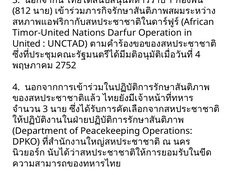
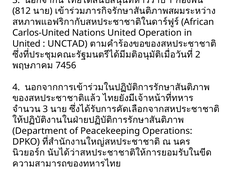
Timor-United: Timor-United -> Carlos-United
Nations Darfur: Darfur -> United
4 at (198, 55): 4 -> 2
2752: 2752 -> 7456
